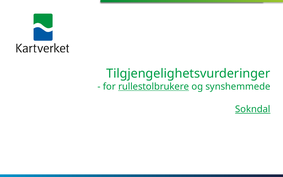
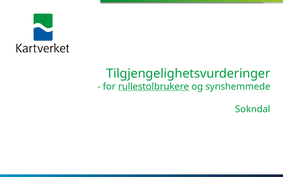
Sokndal underline: present -> none
